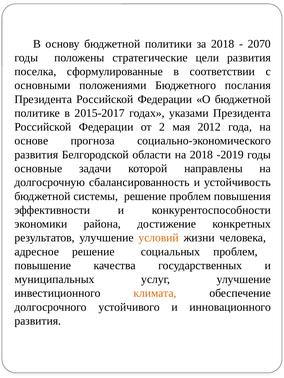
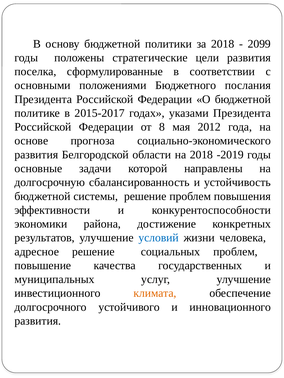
2070: 2070 -> 2099
2: 2 -> 8
условий colour: orange -> blue
